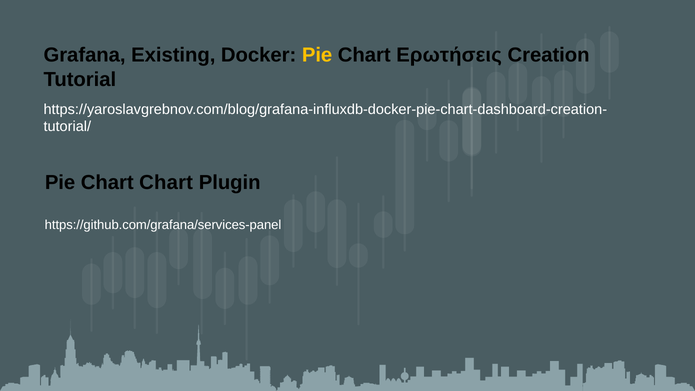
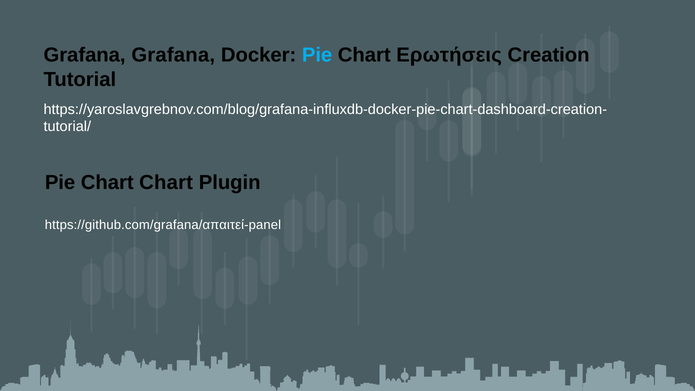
Grafana Existing: Existing -> Grafana
Pie at (317, 55) colour: yellow -> light blue
https://github.com/grafana/services-panel: https://github.com/grafana/services-panel -> https://github.com/grafana/απαιτεί-panel
